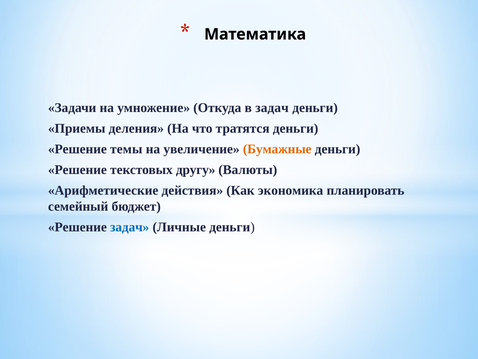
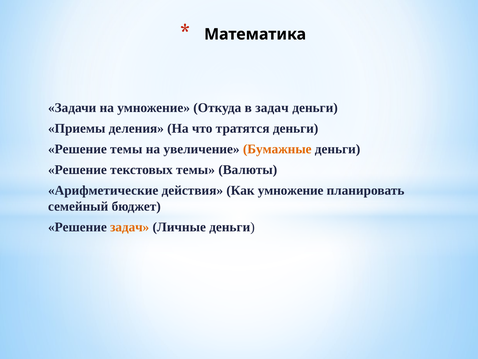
текстовых другу: другу -> темы
Как экономика: экономика -> умножение
задач at (130, 227) colour: blue -> orange
